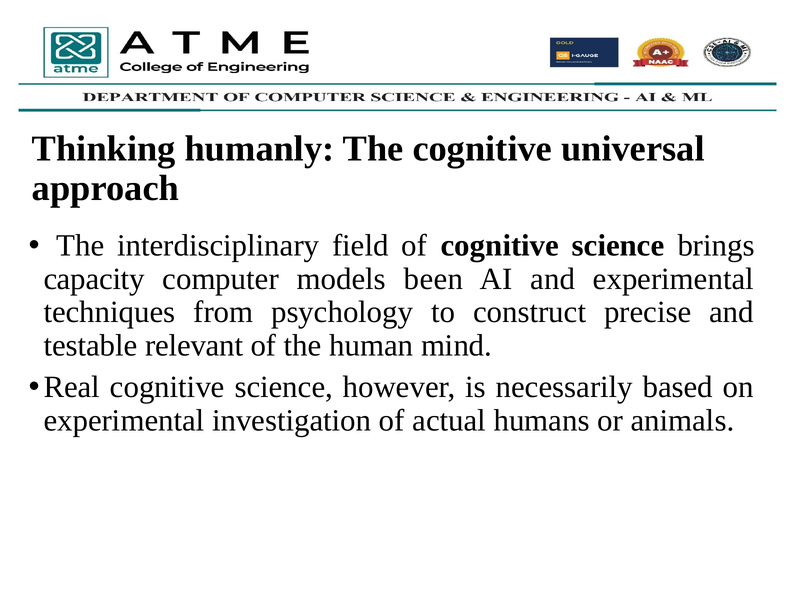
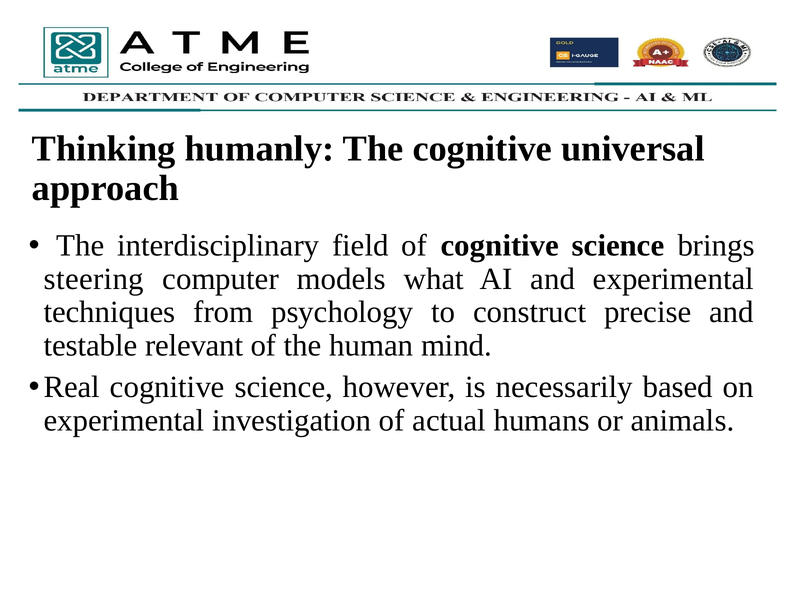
capacity: capacity -> steering
been: been -> what
